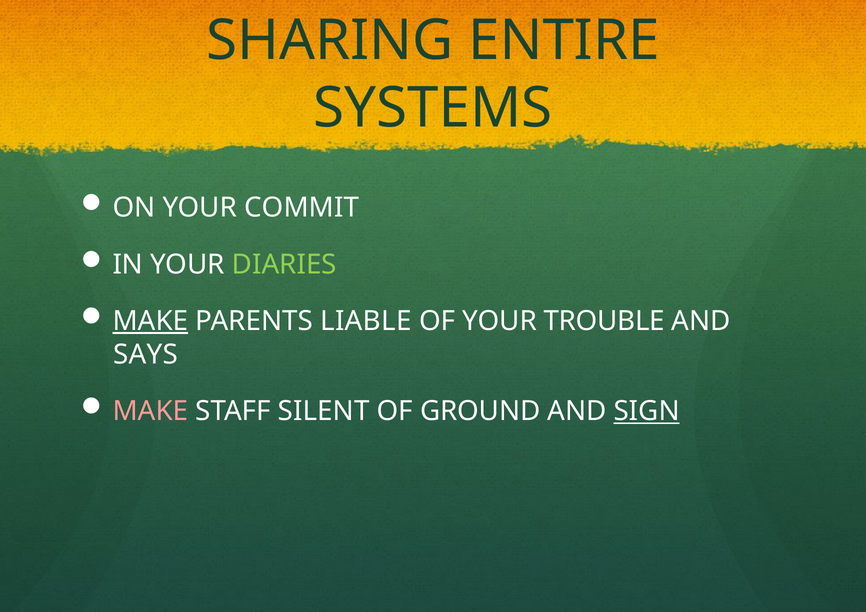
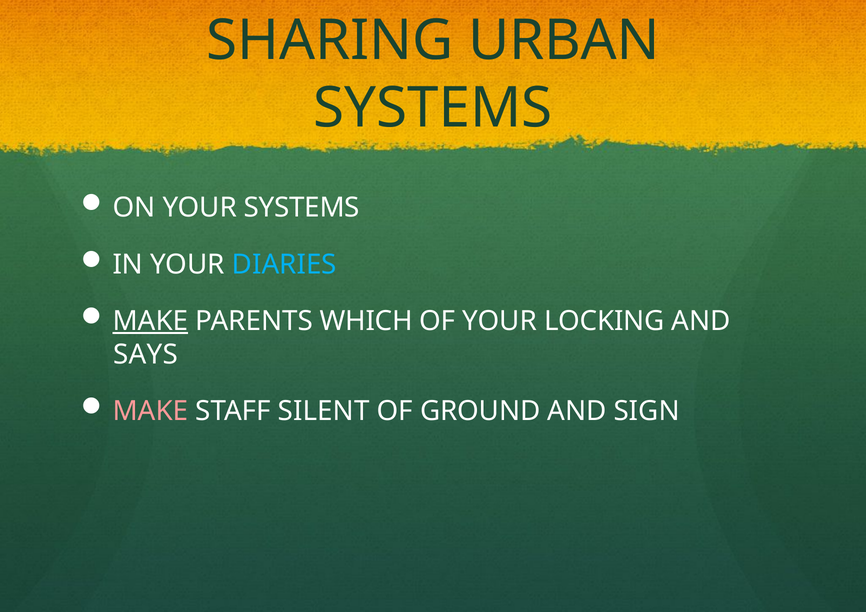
ENTIRE: ENTIRE -> URBAN
YOUR COMMIT: COMMIT -> SYSTEMS
DIARIES colour: light green -> light blue
LIABLE: LIABLE -> WHICH
TROUBLE: TROUBLE -> LOCKING
SIGN underline: present -> none
